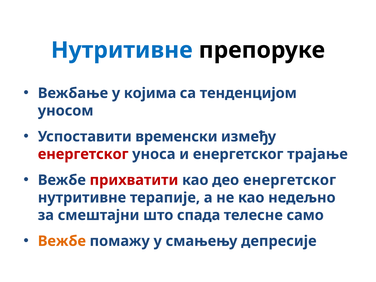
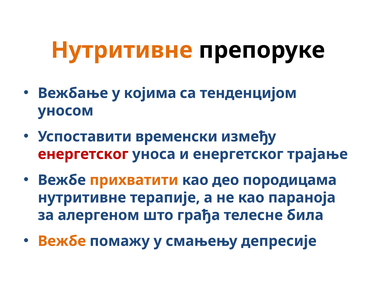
Нутритивне at (122, 50) colour: blue -> orange
прихватити colour: red -> orange
део енергетског: енергетског -> породицама
недељно: недељно -> параноја
смештајни: смештајни -> алергеном
спада: спада -> грађа
само: само -> била
